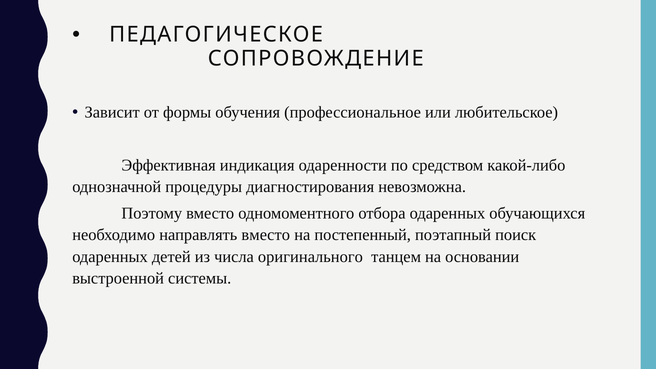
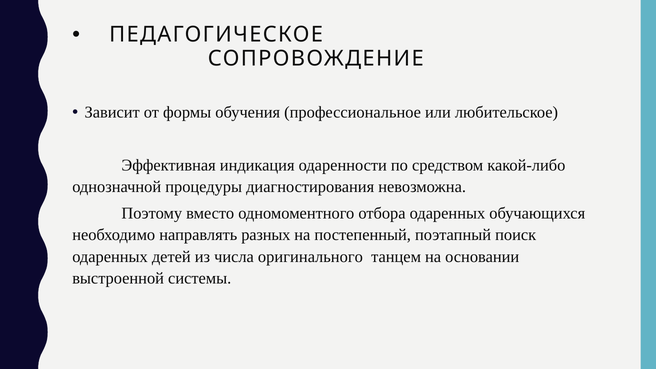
направлять вместо: вместо -> разных
